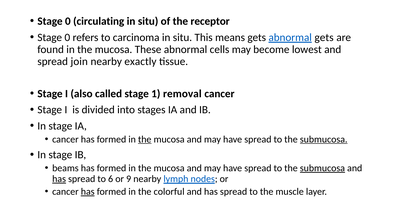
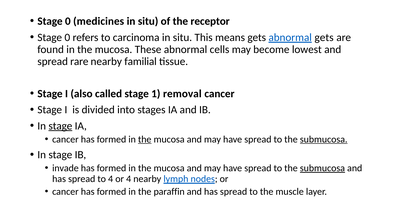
circulating: circulating -> medicines
join: join -> rare
exactly: exactly -> familial
stage at (60, 126) underline: none -> present
beams: beams -> invade
has at (59, 179) underline: present -> none
to 6: 6 -> 4
or 9: 9 -> 4
has at (88, 191) underline: present -> none
colorful: colorful -> paraffin
